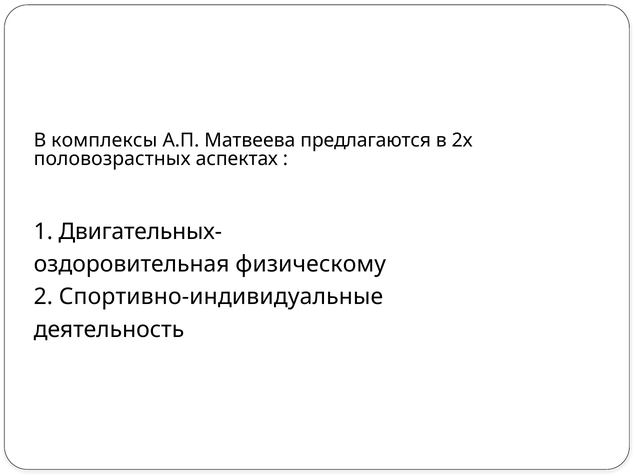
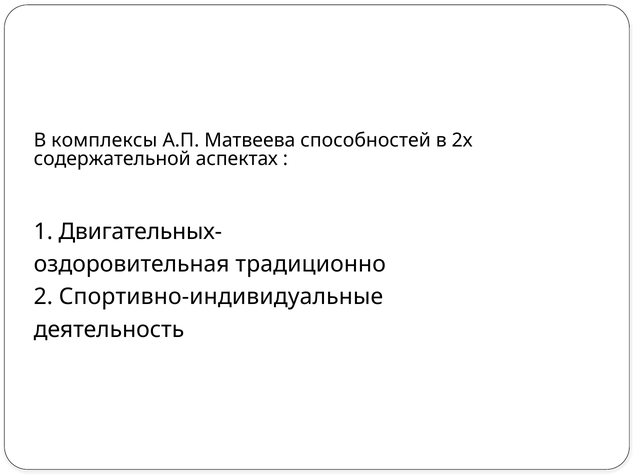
предлагаются: предлагаются -> способностей
половозрастных: половозрастных -> содержательной
физическому: физическому -> традиционно
